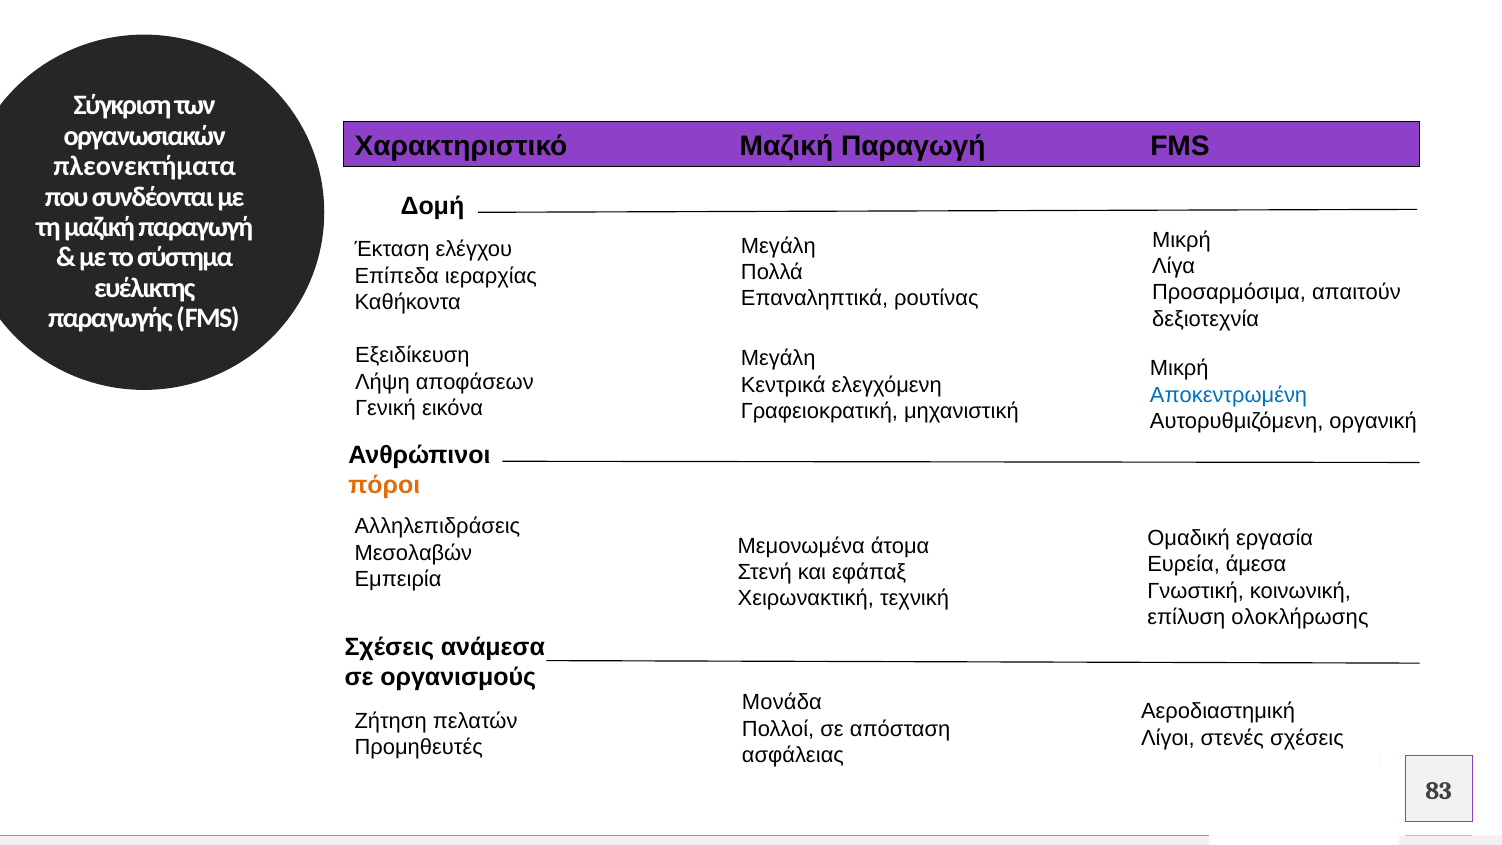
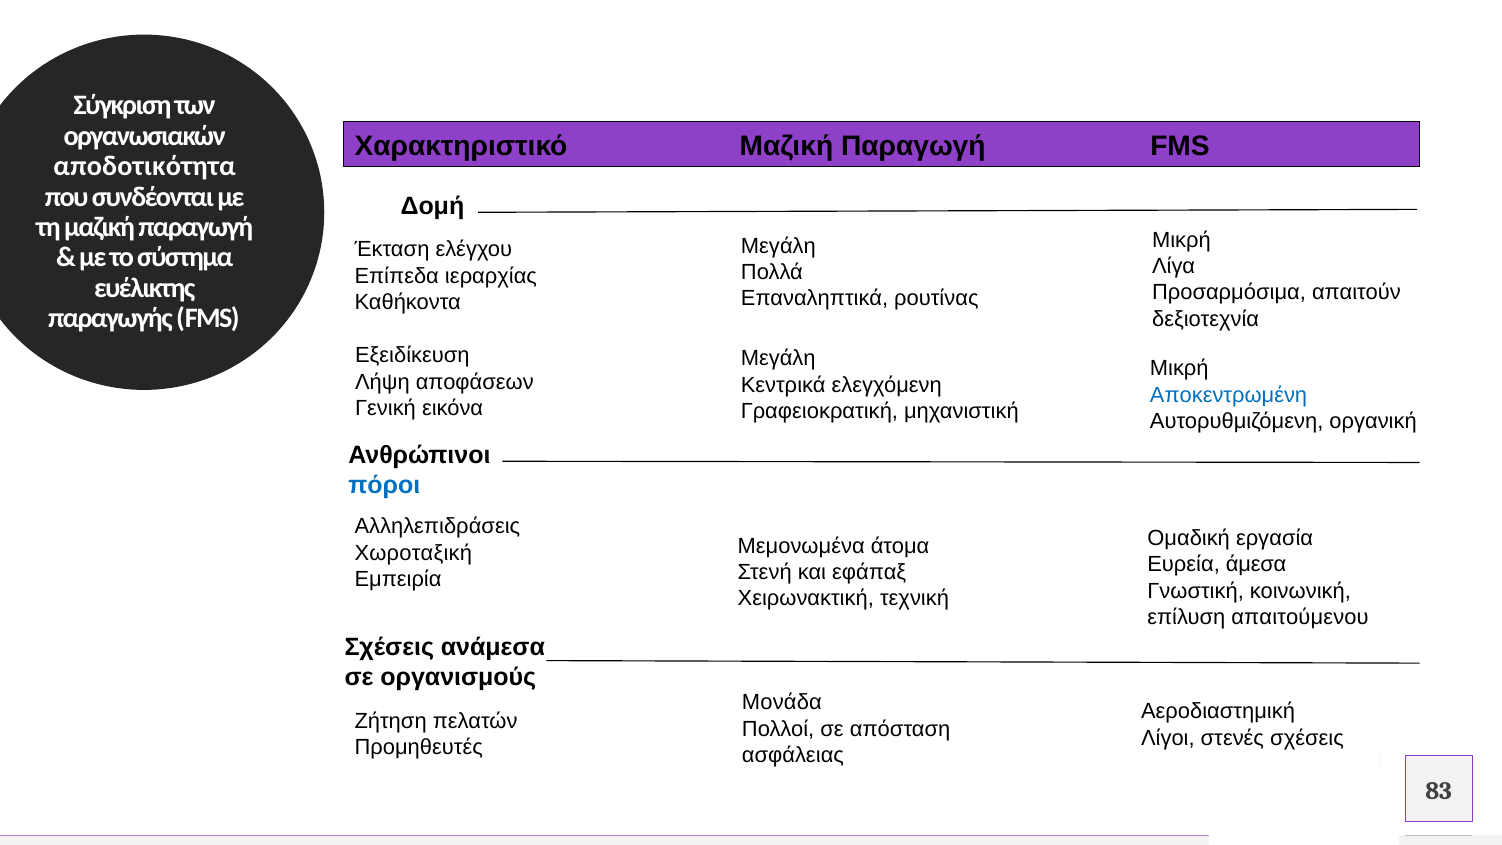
πλεονεκτήματα: πλεονεκτήματα -> αποδοτικότητα
πόροι colour: orange -> blue
Μεσολαβών: Μεσολαβών -> Χωροταξική
ολοκλήρωσης: ολοκλήρωσης -> απαιτούμενου
